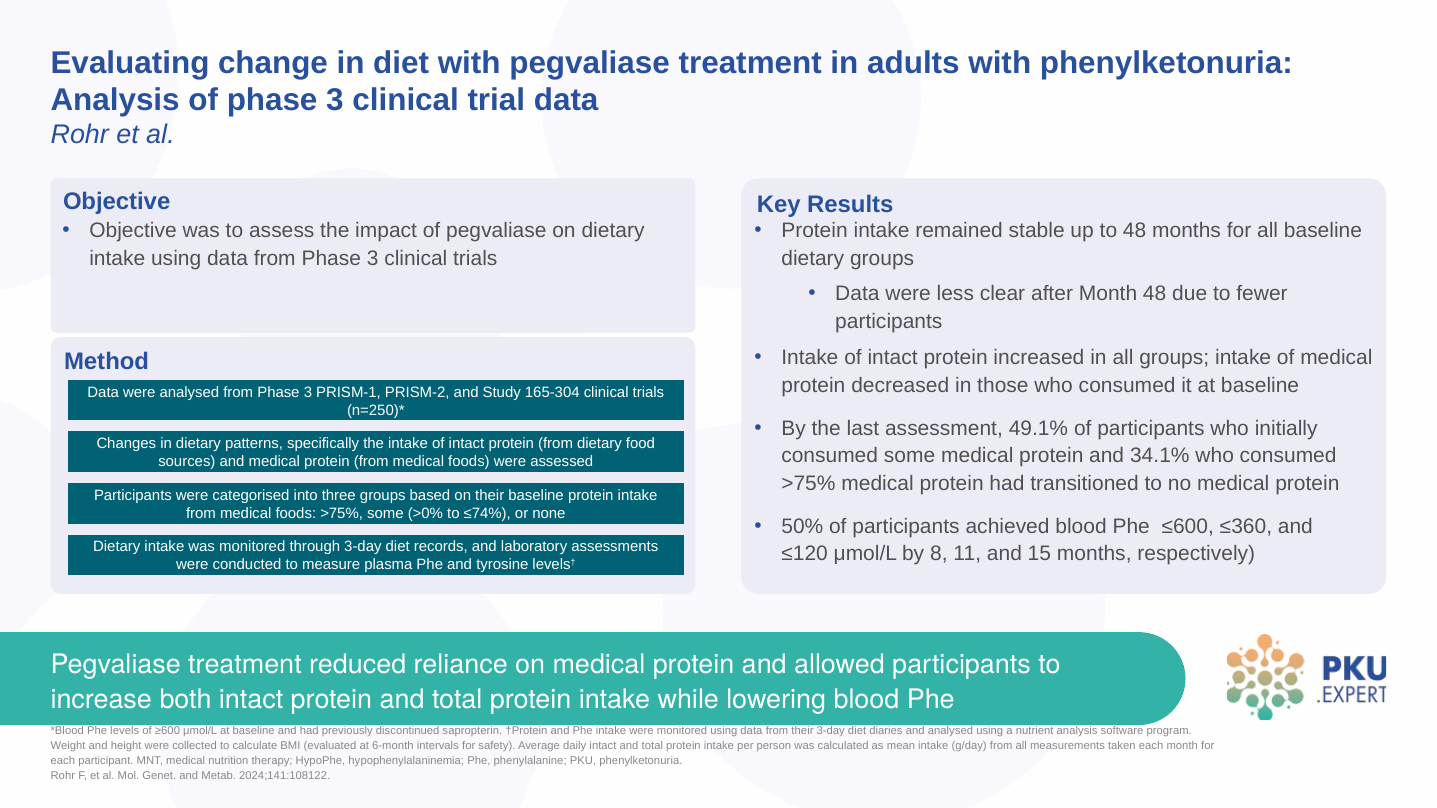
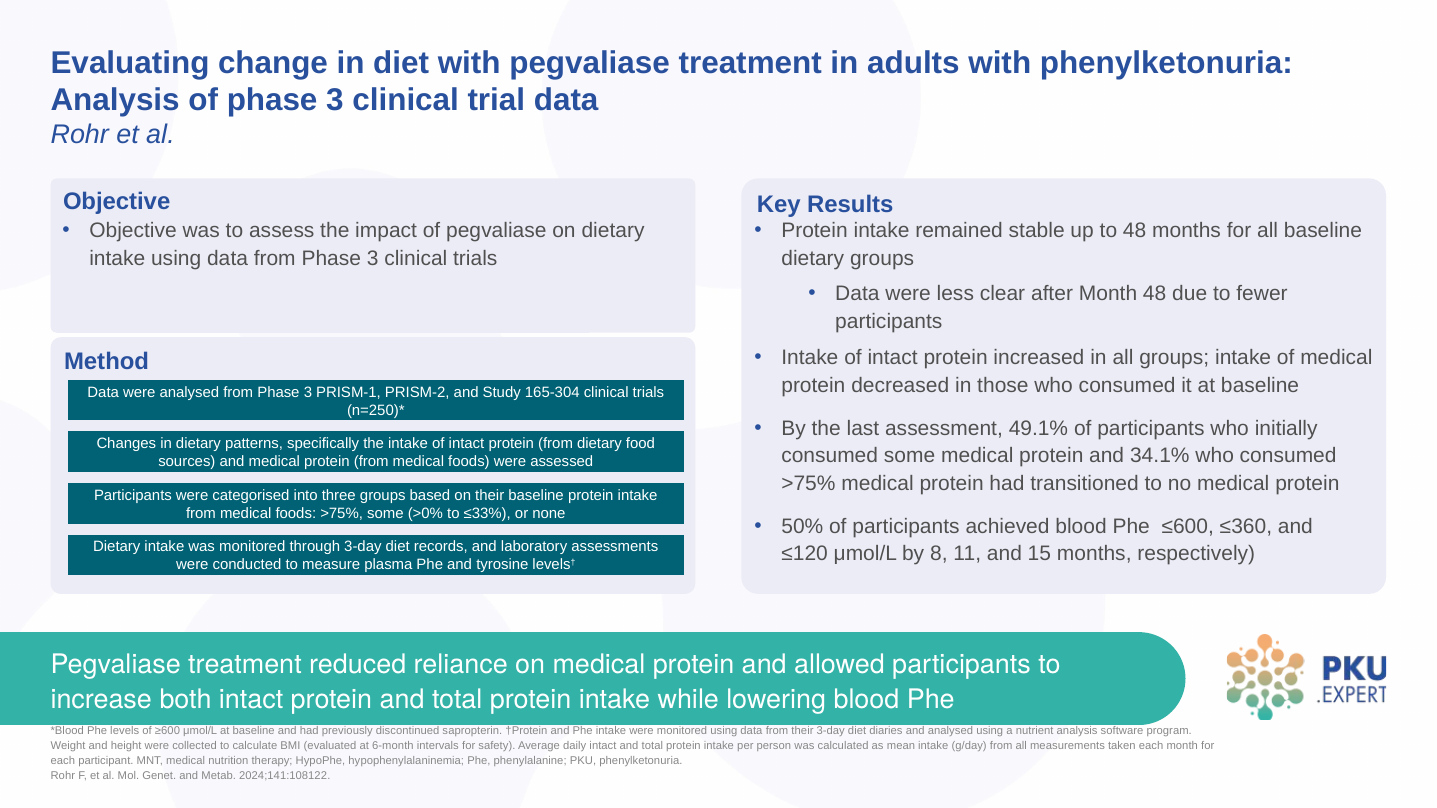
≤74%: ≤74% -> ≤33%
